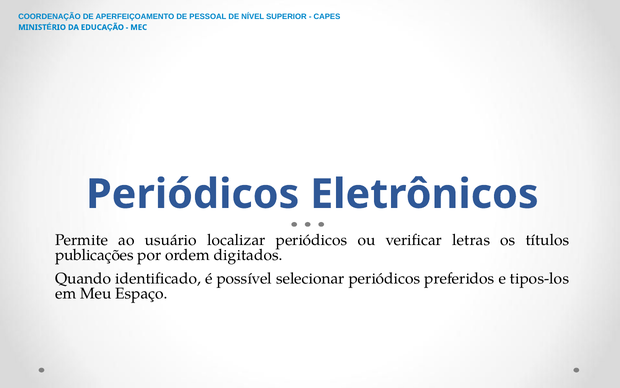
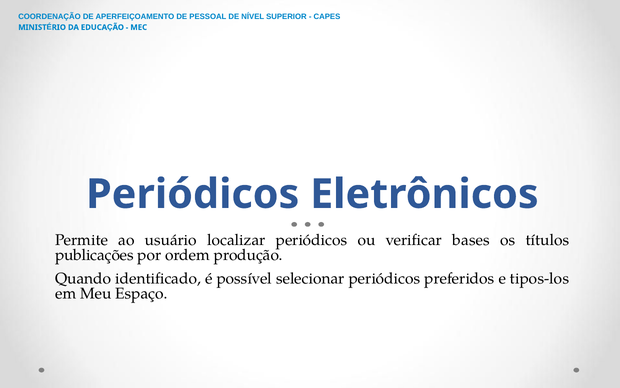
letras: letras -> bases
digitados: digitados -> produção
